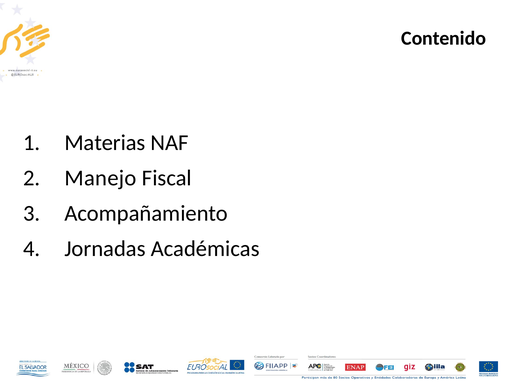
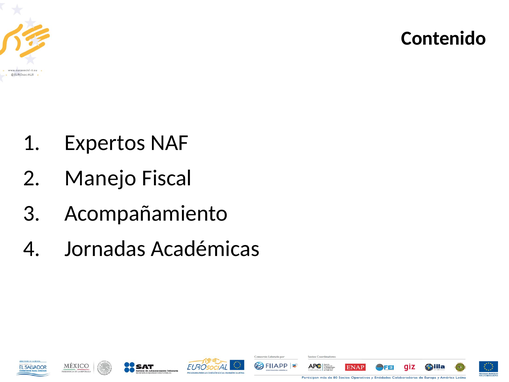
Materias: Materias -> Expertos
